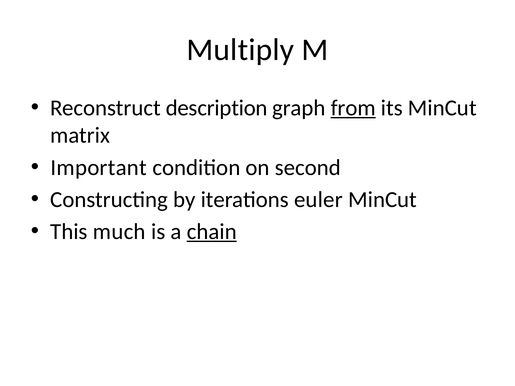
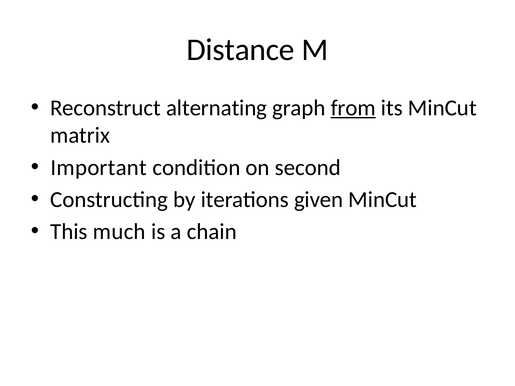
Multiply: Multiply -> Distance
description: description -> alternating
euler: euler -> given
chain underline: present -> none
